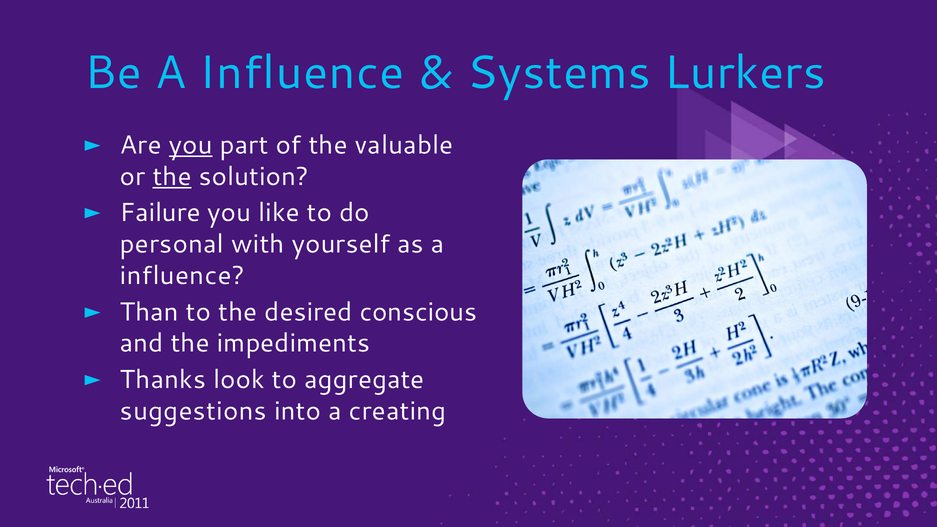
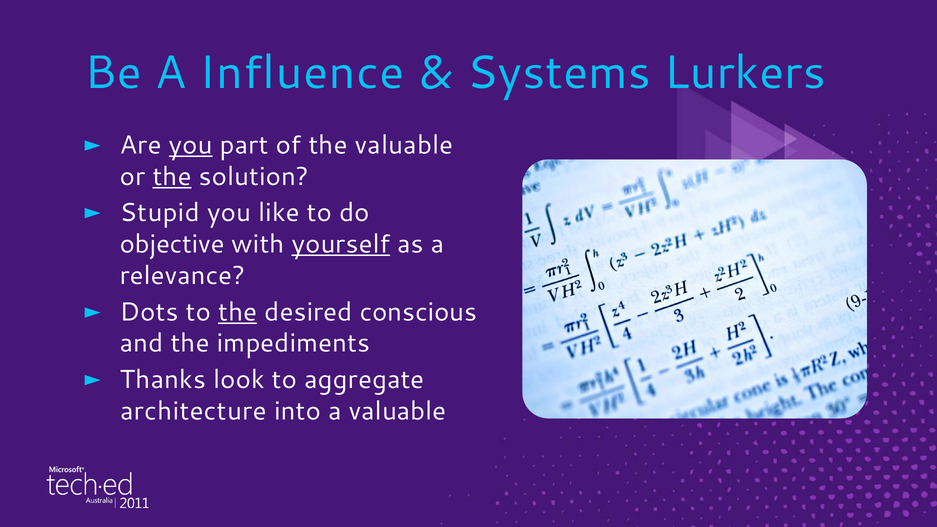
Failure: Failure -> Stupid
personal: personal -> objective
yourself underline: none -> present
influence at (182, 275): influence -> relevance
Than: Than -> Dots
the at (238, 312) underline: none -> present
suggestions: suggestions -> architecture
a creating: creating -> valuable
